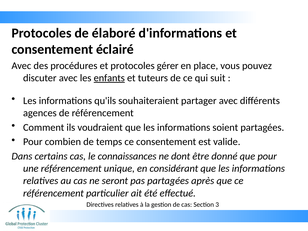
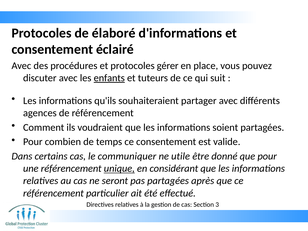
connaissances: connaissances -> communiquer
dont: dont -> utile
unique underline: none -> present
